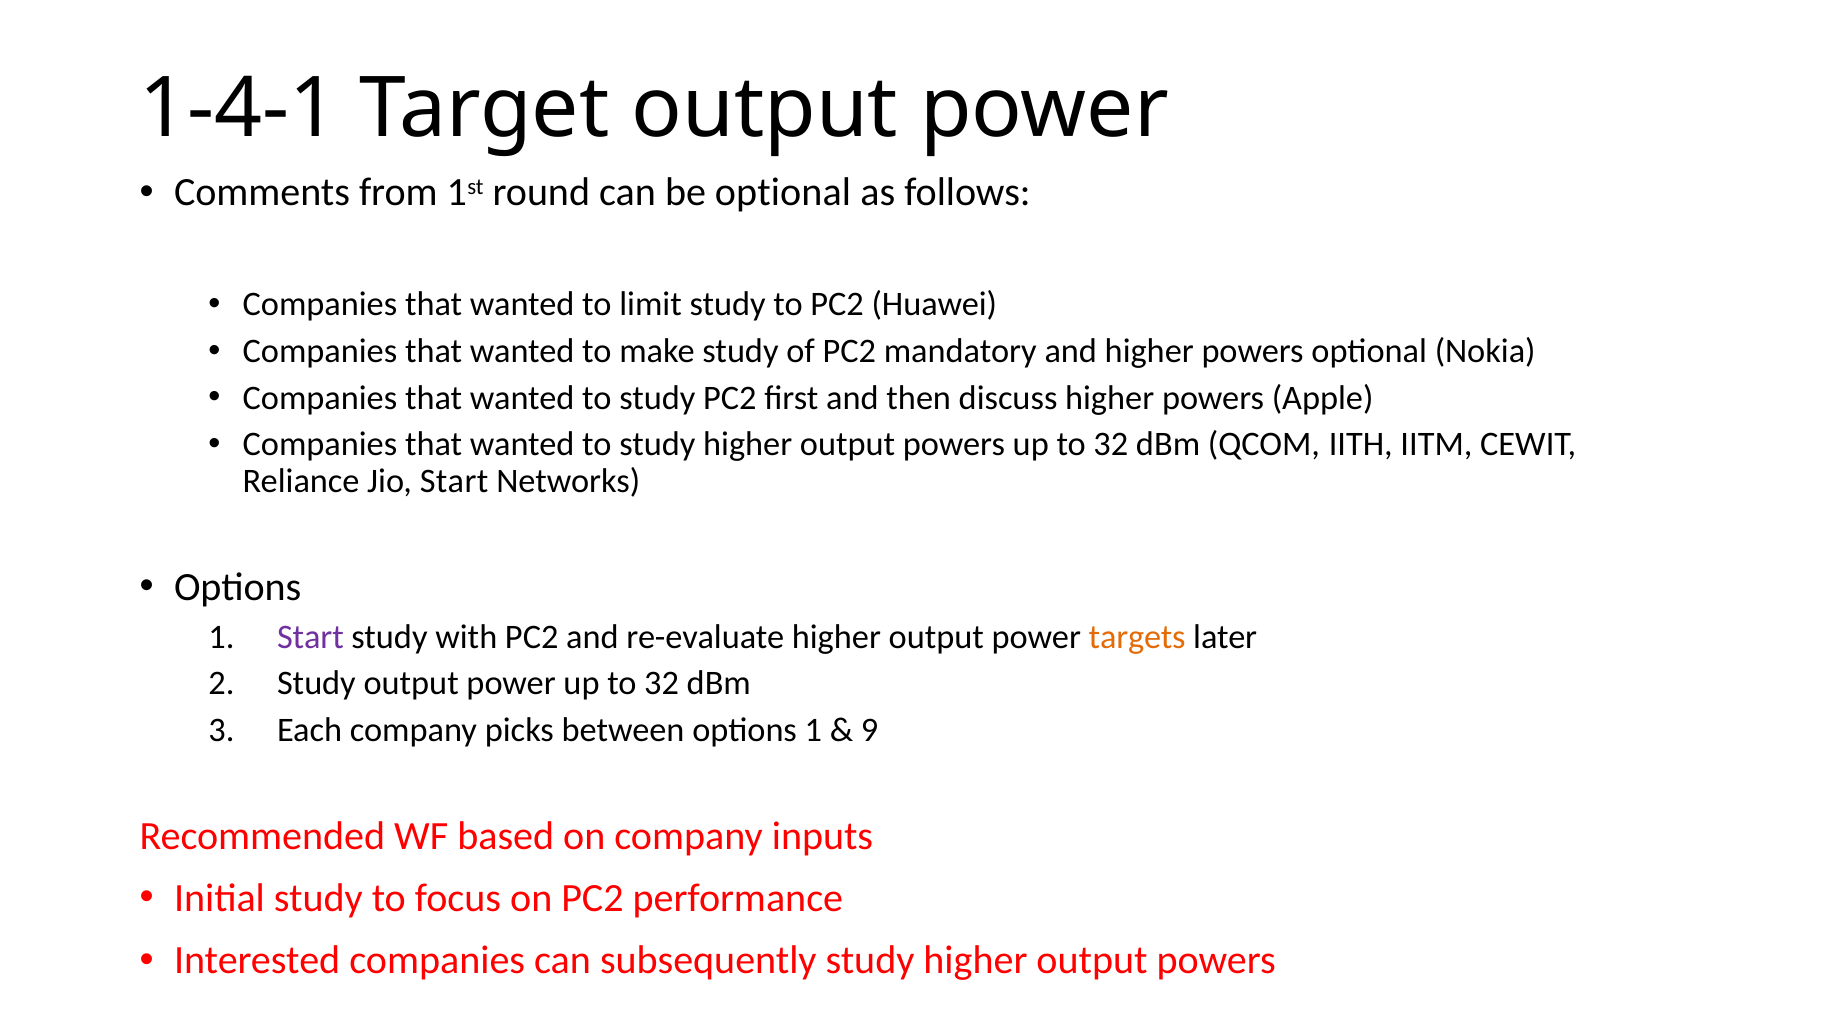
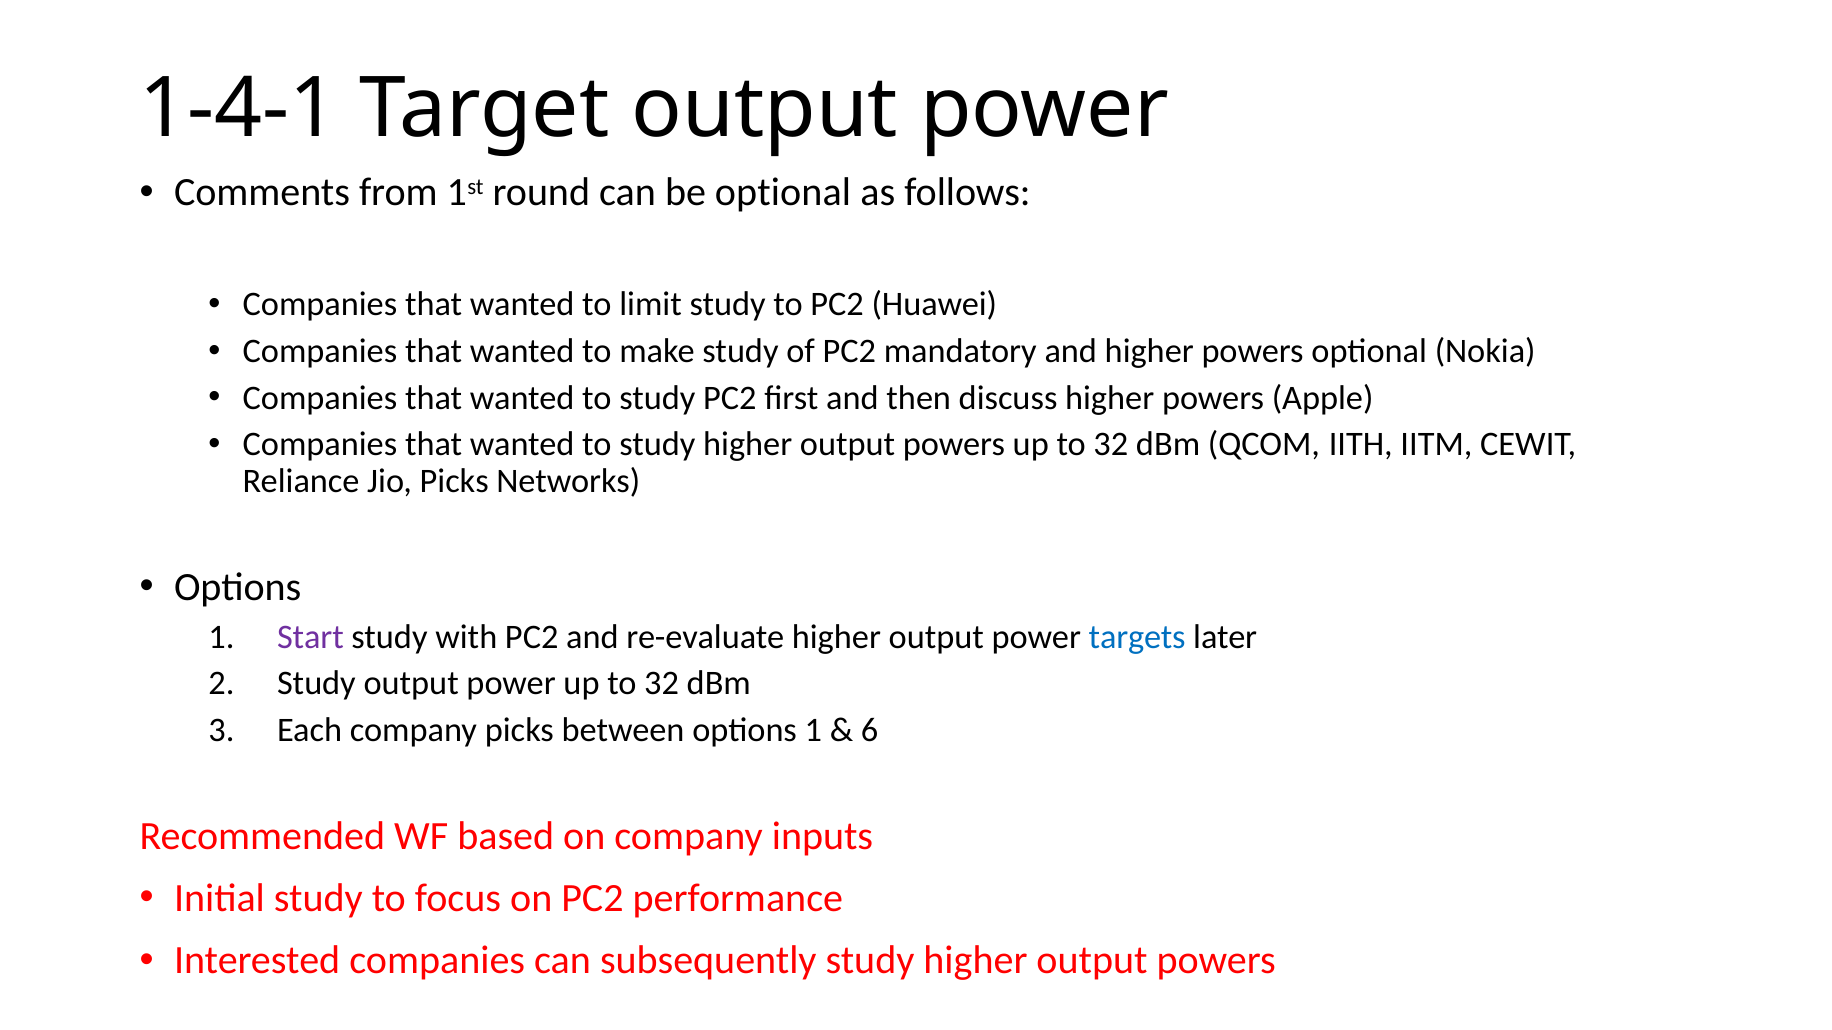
Jio Start: Start -> Picks
targets colour: orange -> blue
9: 9 -> 6
